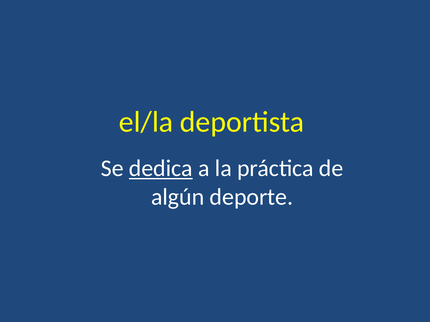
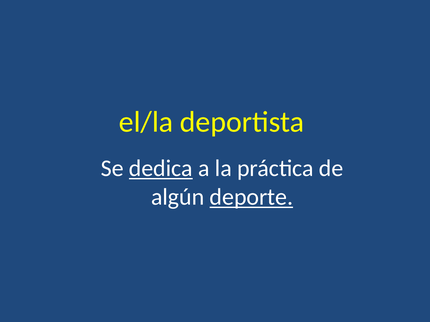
deporte underline: none -> present
